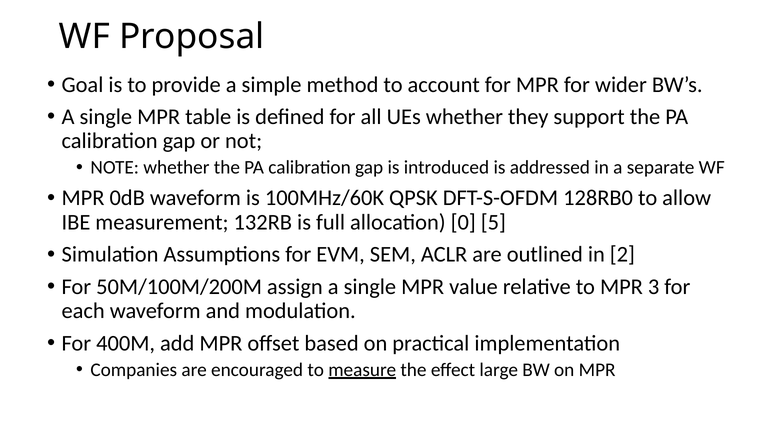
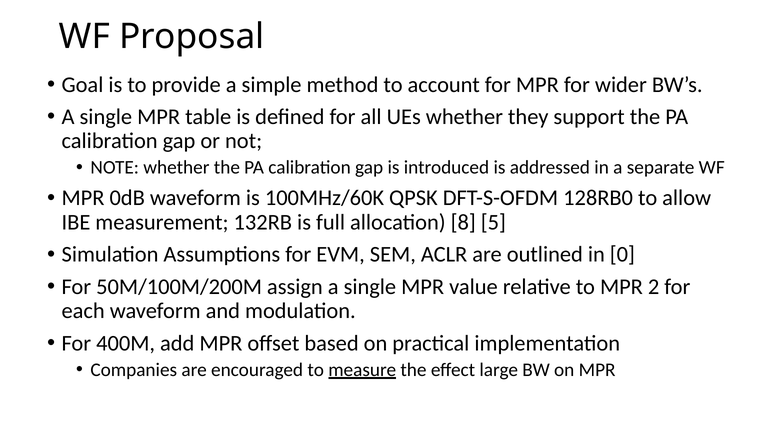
0: 0 -> 8
2: 2 -> 0
3: 3 -> 2
